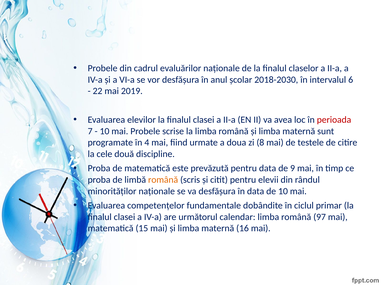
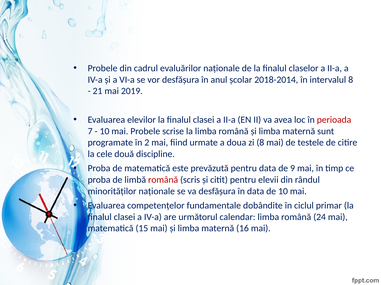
2018-2030: 2018-2030 -> 2018-2014
intervalul 6: 6 -> 8
22: 22 -> 21
4: 4 -> 2
română at (163, 180) colour: orange -> red
97: 97 -> 24
